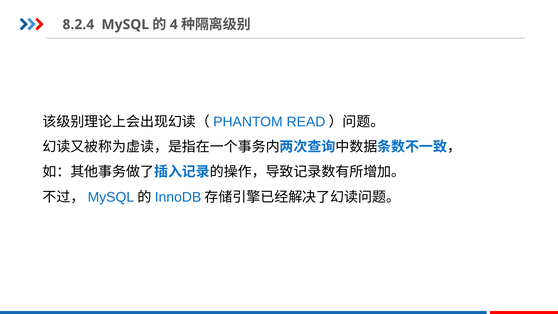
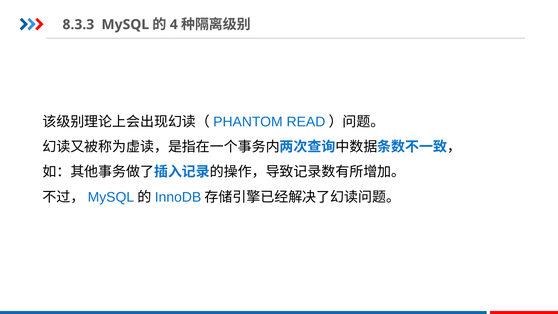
8.2.4: 8.2.4 -> 8.3.3
